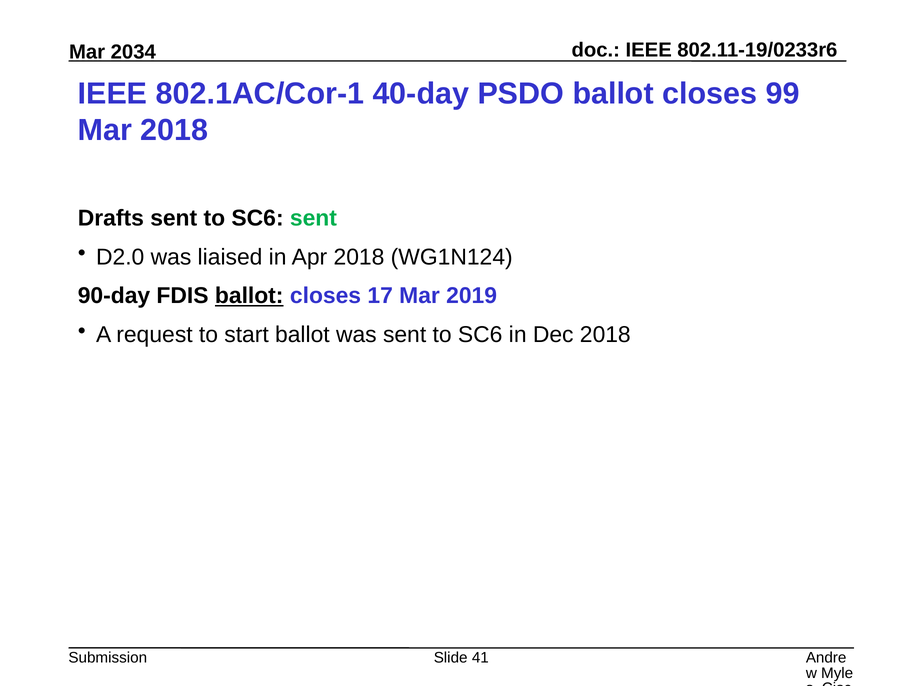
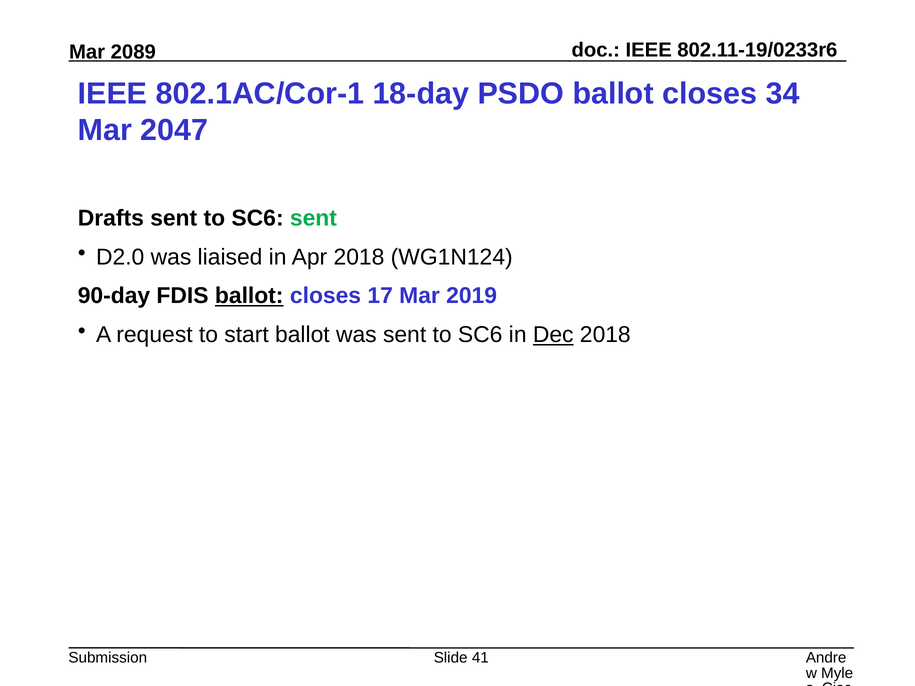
2034: 2034 -> 2089
40-day: 40-day -> 18-day
99: 99 -> 34
Mar 2018: 2018 -> 2047
Dec underline: none -> present
